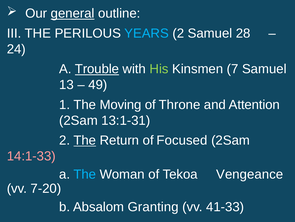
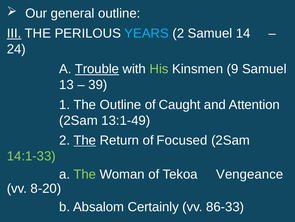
general underline: present -> none
III underline: none -> present
28: 28 -> 14
7: 7 -> 9
49: 49 -> 39
The Moving: Moving -> Outline
Throne: Throne -> Caught
13:1-31: 13:1-31 -> 13:1-49
14:1-33 colour: pink -> light green
The at (85, 174) colour: light blue -> light green
7-20: 7-20 -> 8-20
Granting: Granting -> Certainly
41-33: 41-33 -> 86-33
